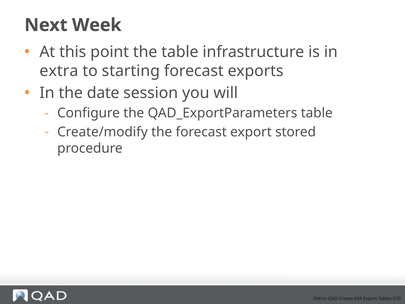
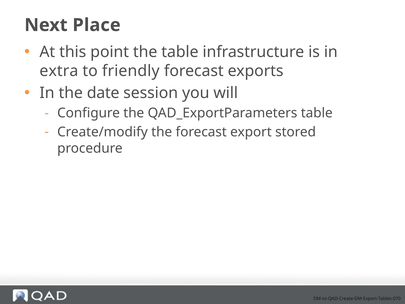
Week: Week -> Place
starting: starting -> friendly
